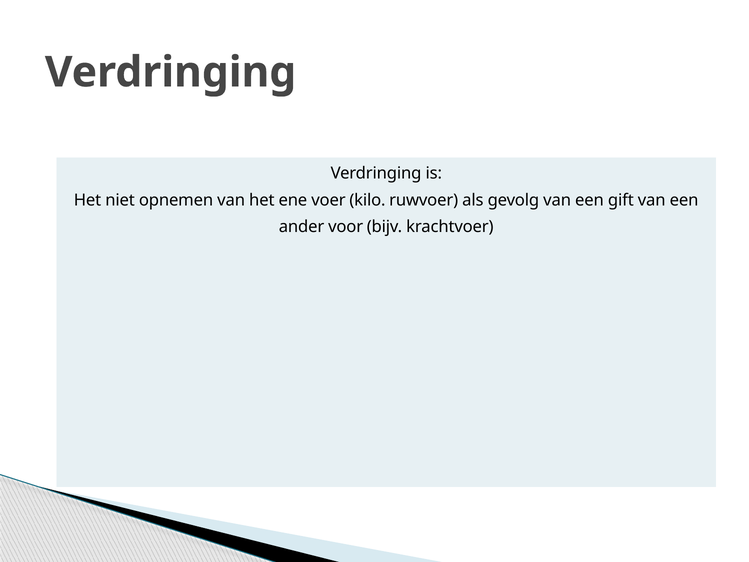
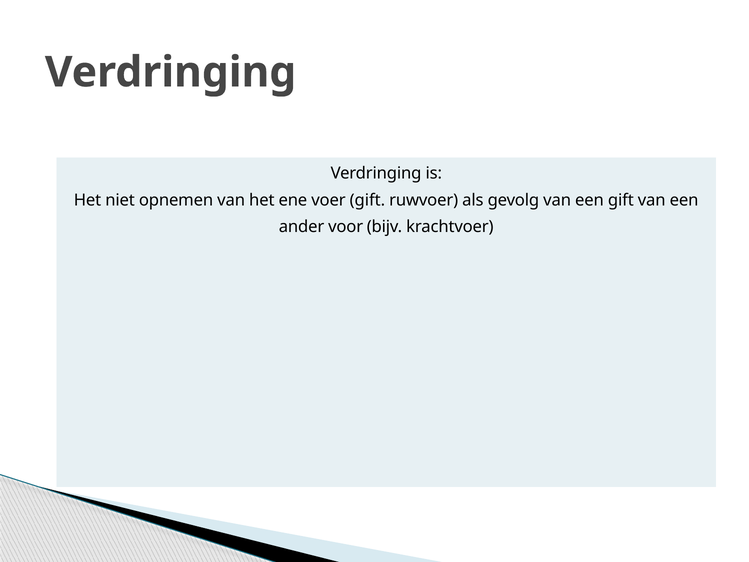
voer kilo: kilo -> gift
